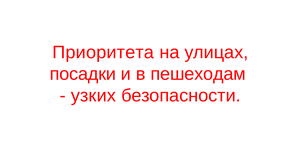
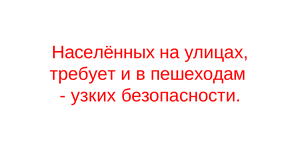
Приоритета: Приоритета -> Населённых
посадки: посадки -> требует
